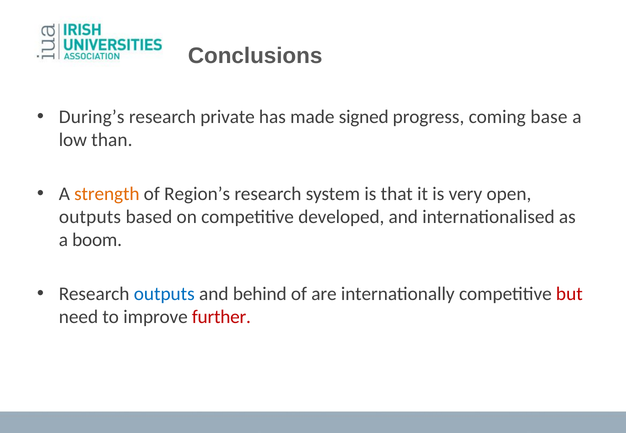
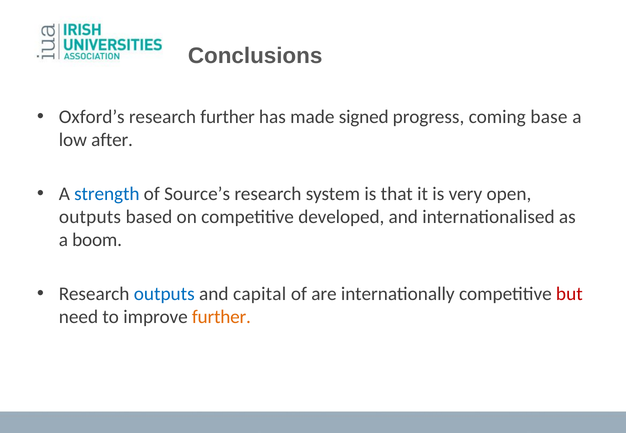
During’s: During’s -> Oxford’s
research private: private -> further
than: than -> after
strength colour: orange -> blue
Region’s: Region’s -> Source’s
behind: behind -> capital
further at (221, 317) colour: red -> orange
